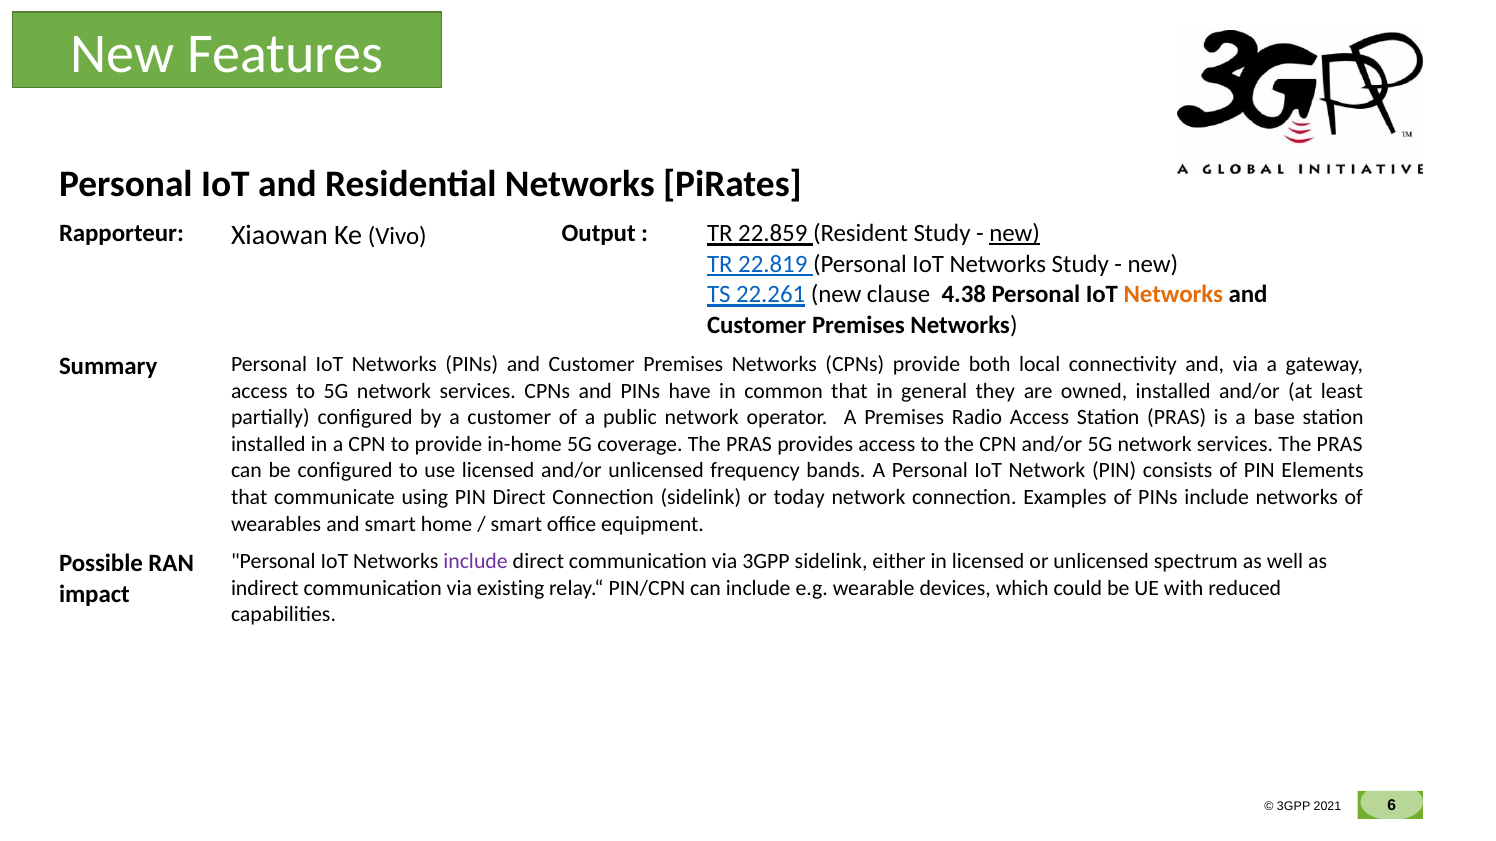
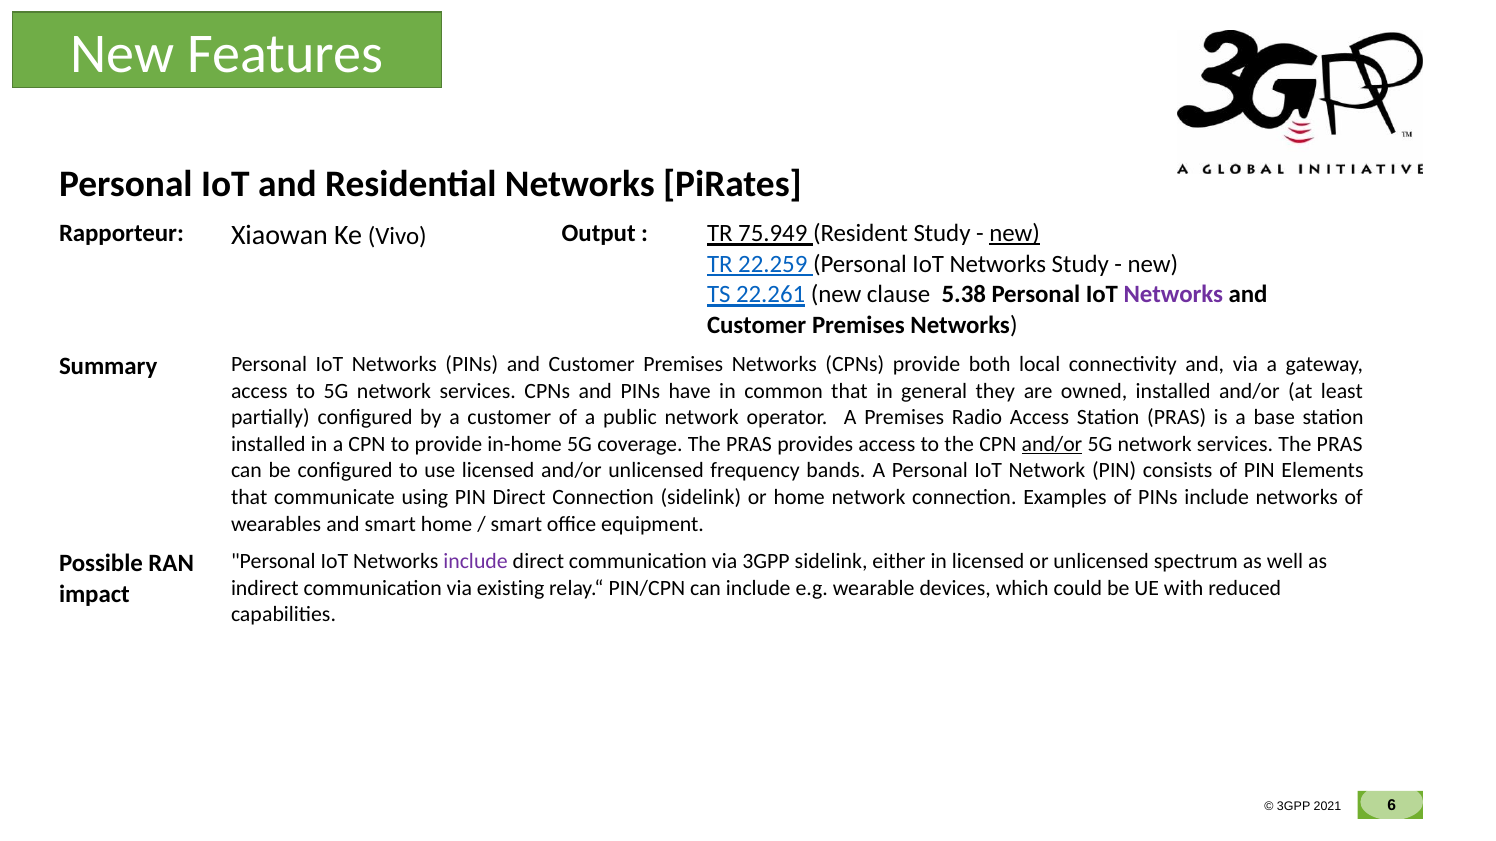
22.859: 22.859 -> 75.949
22.819: 22.819 -> 22.259
4.38: 4.38 -> 5.38
Networks at (1173, 295) colour: orange -> purple
and/or at (1052, 445) underline: none -> present
or today: today -> home
